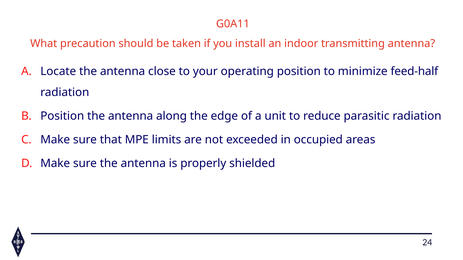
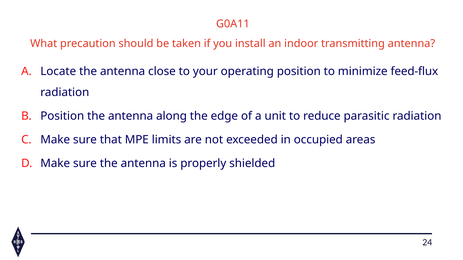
feed-half: feed-half -> feed-flux
